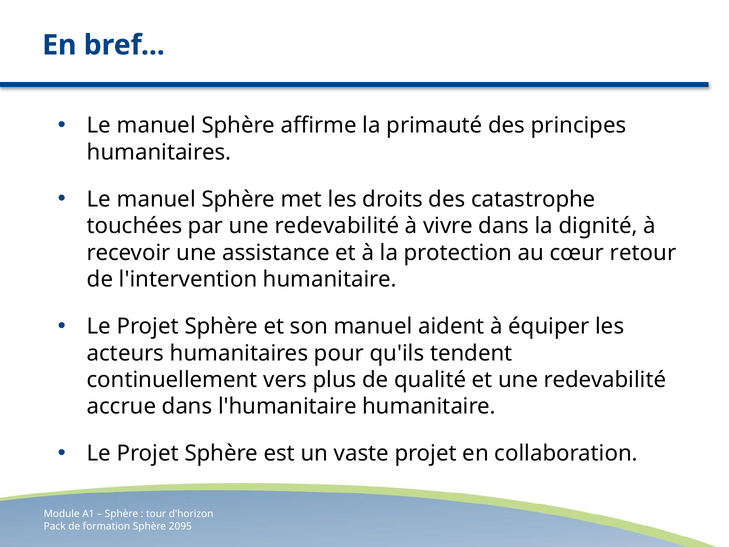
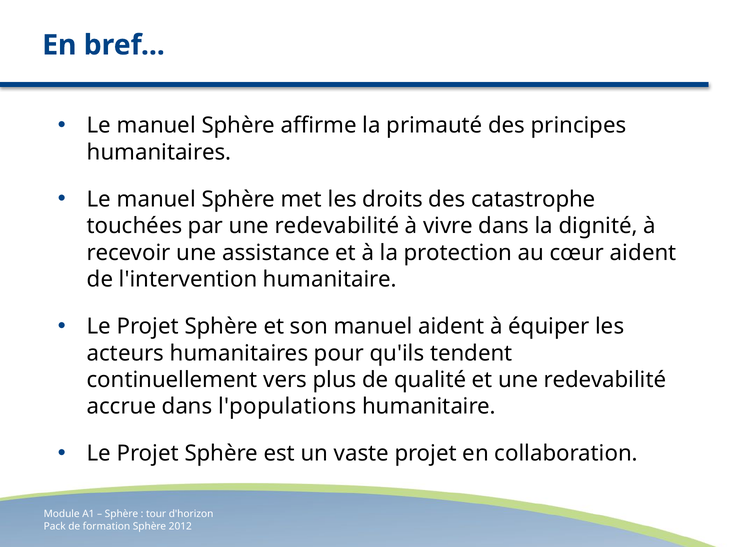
cœur retour: retour -> aident
l'humanitaire: l'humanitaire -> l'populations
2095: 2095 -> 2012
